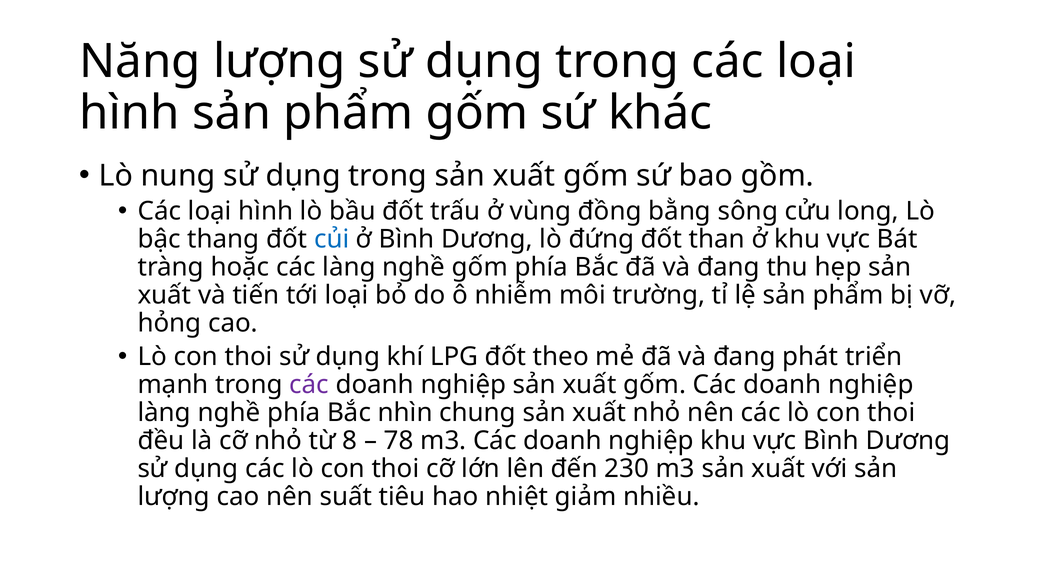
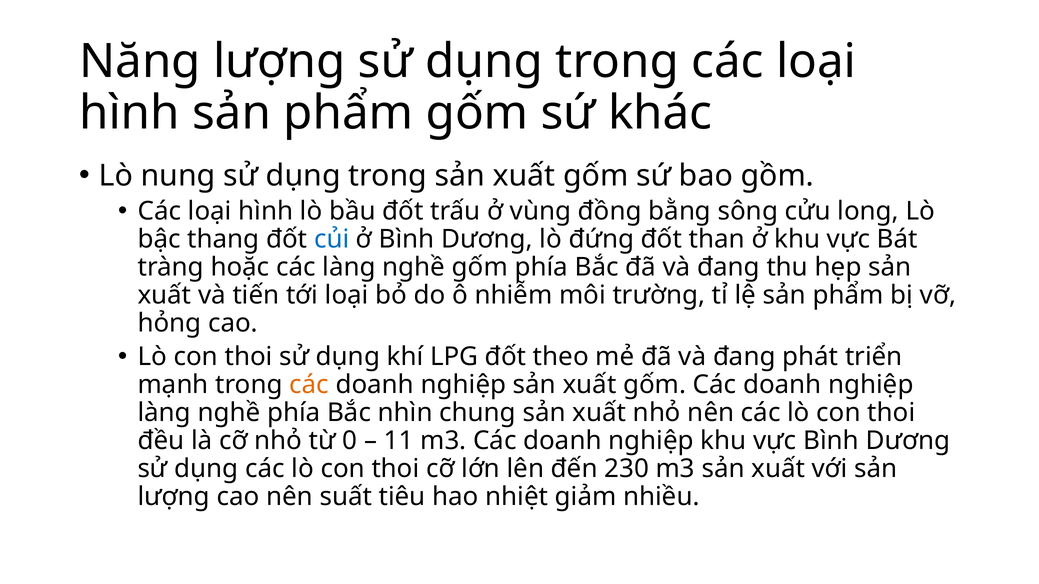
các at (309, 385) colour: purple -> orange
8: 8 -> 0
78: 78 -> 11
